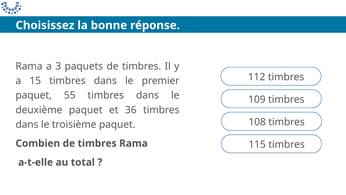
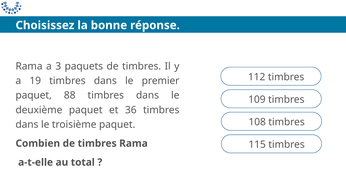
15: 15 -> 19
55: 55 -> 88
